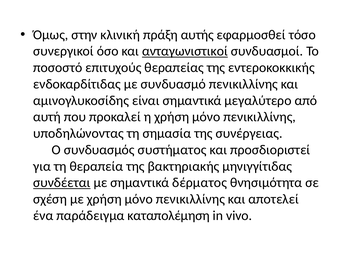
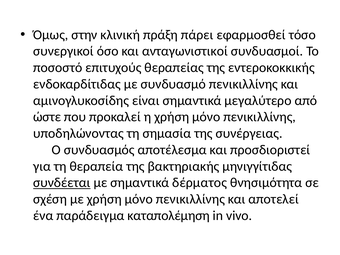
αυτής: αυτής -> πάρει
ανταγωνιστικοί underline: present -> none
αυτή: αυτή -> ώστε
συστήματος: συστήματος -> αποτέλεσμα
